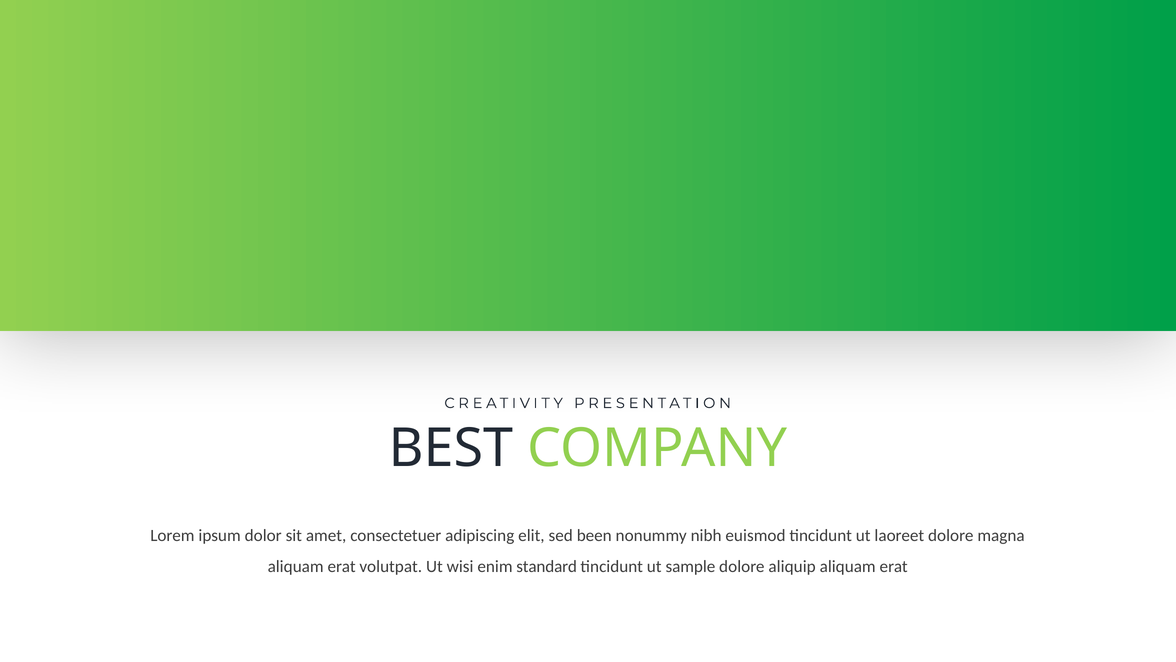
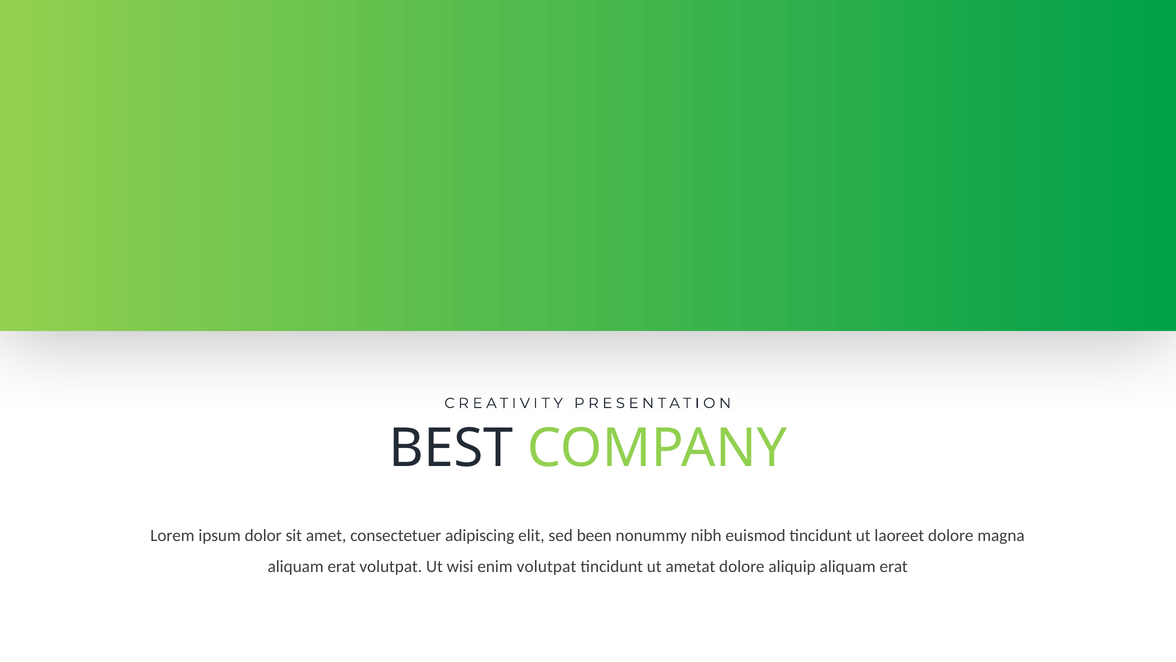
enim standard: standard -> volutpat
sample: sample -> ametat
